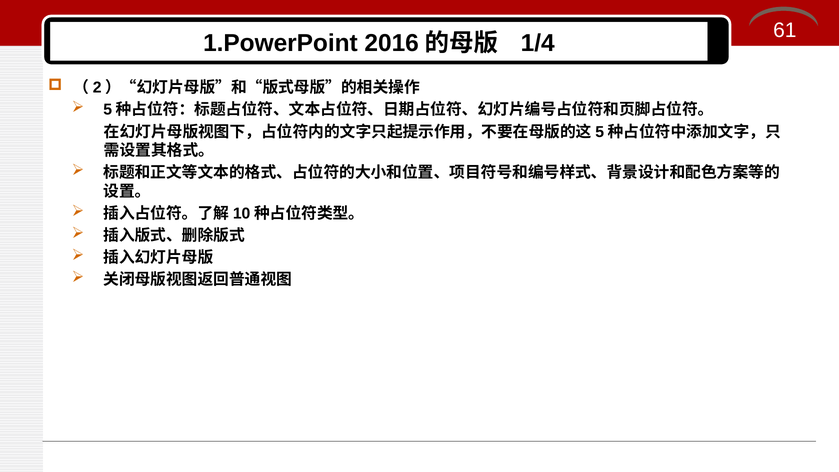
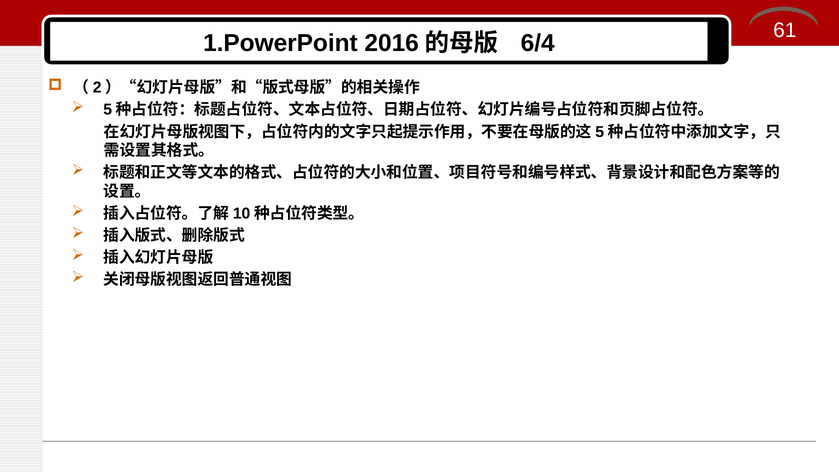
1/4: 1/4 -> 6/4
